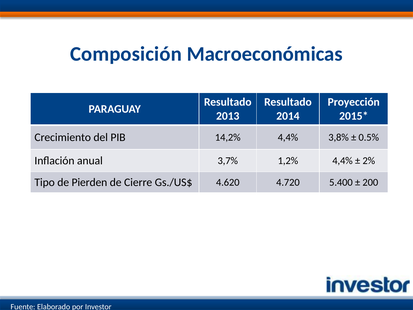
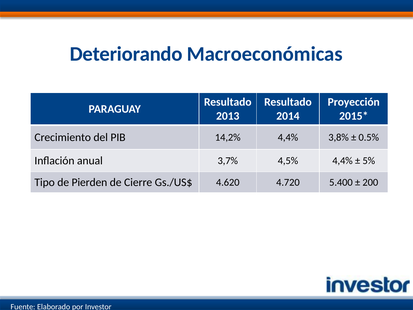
Composición: Composición -> Deteriorando
1,2%: 1,2% -> 4,5%
2%: 2% -> 5%
